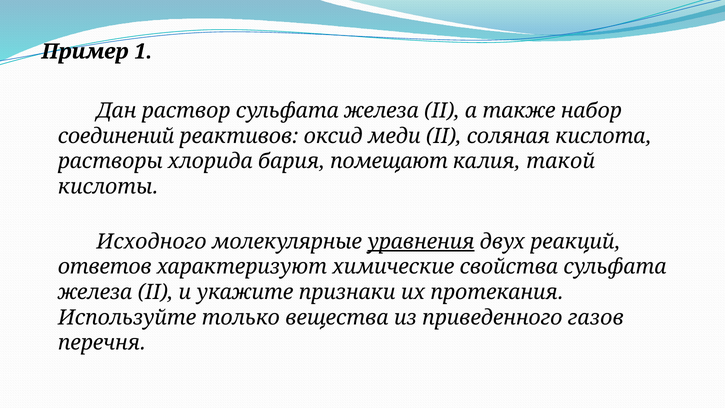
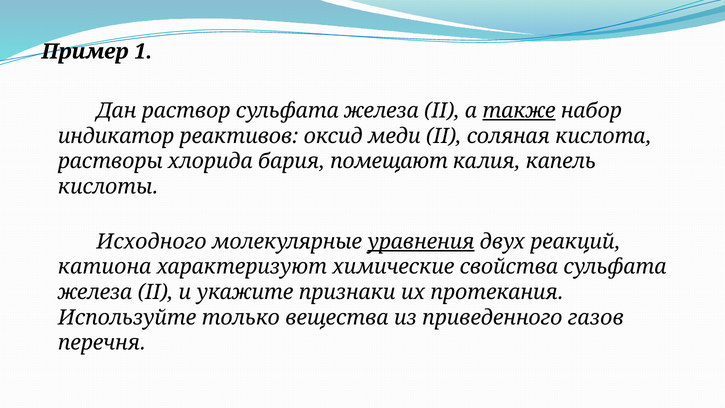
также underline: none -> present
соединений: соединений -> индикатор
такой: такой -> капель
ответов: ответов -> катиона
